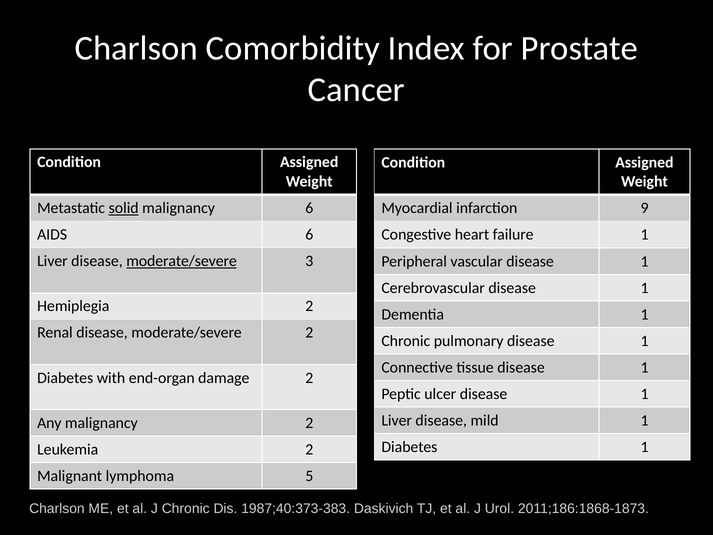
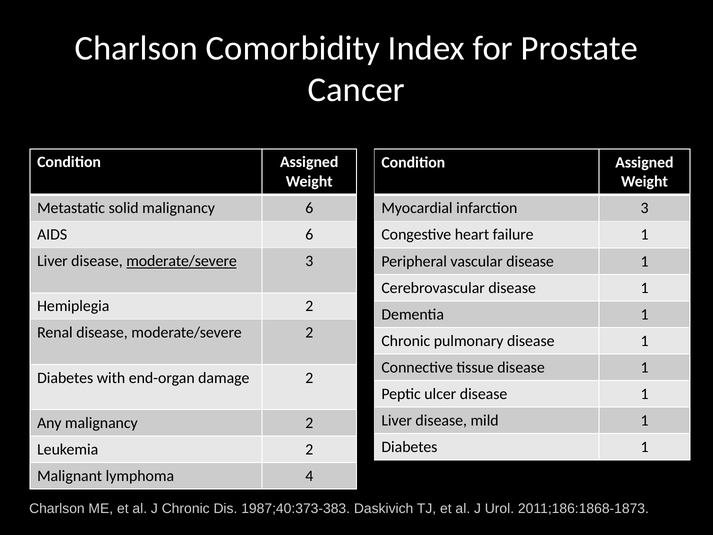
solid underline: present -> none
infarction 9: 9 -> 3
5: 5 -> 4
